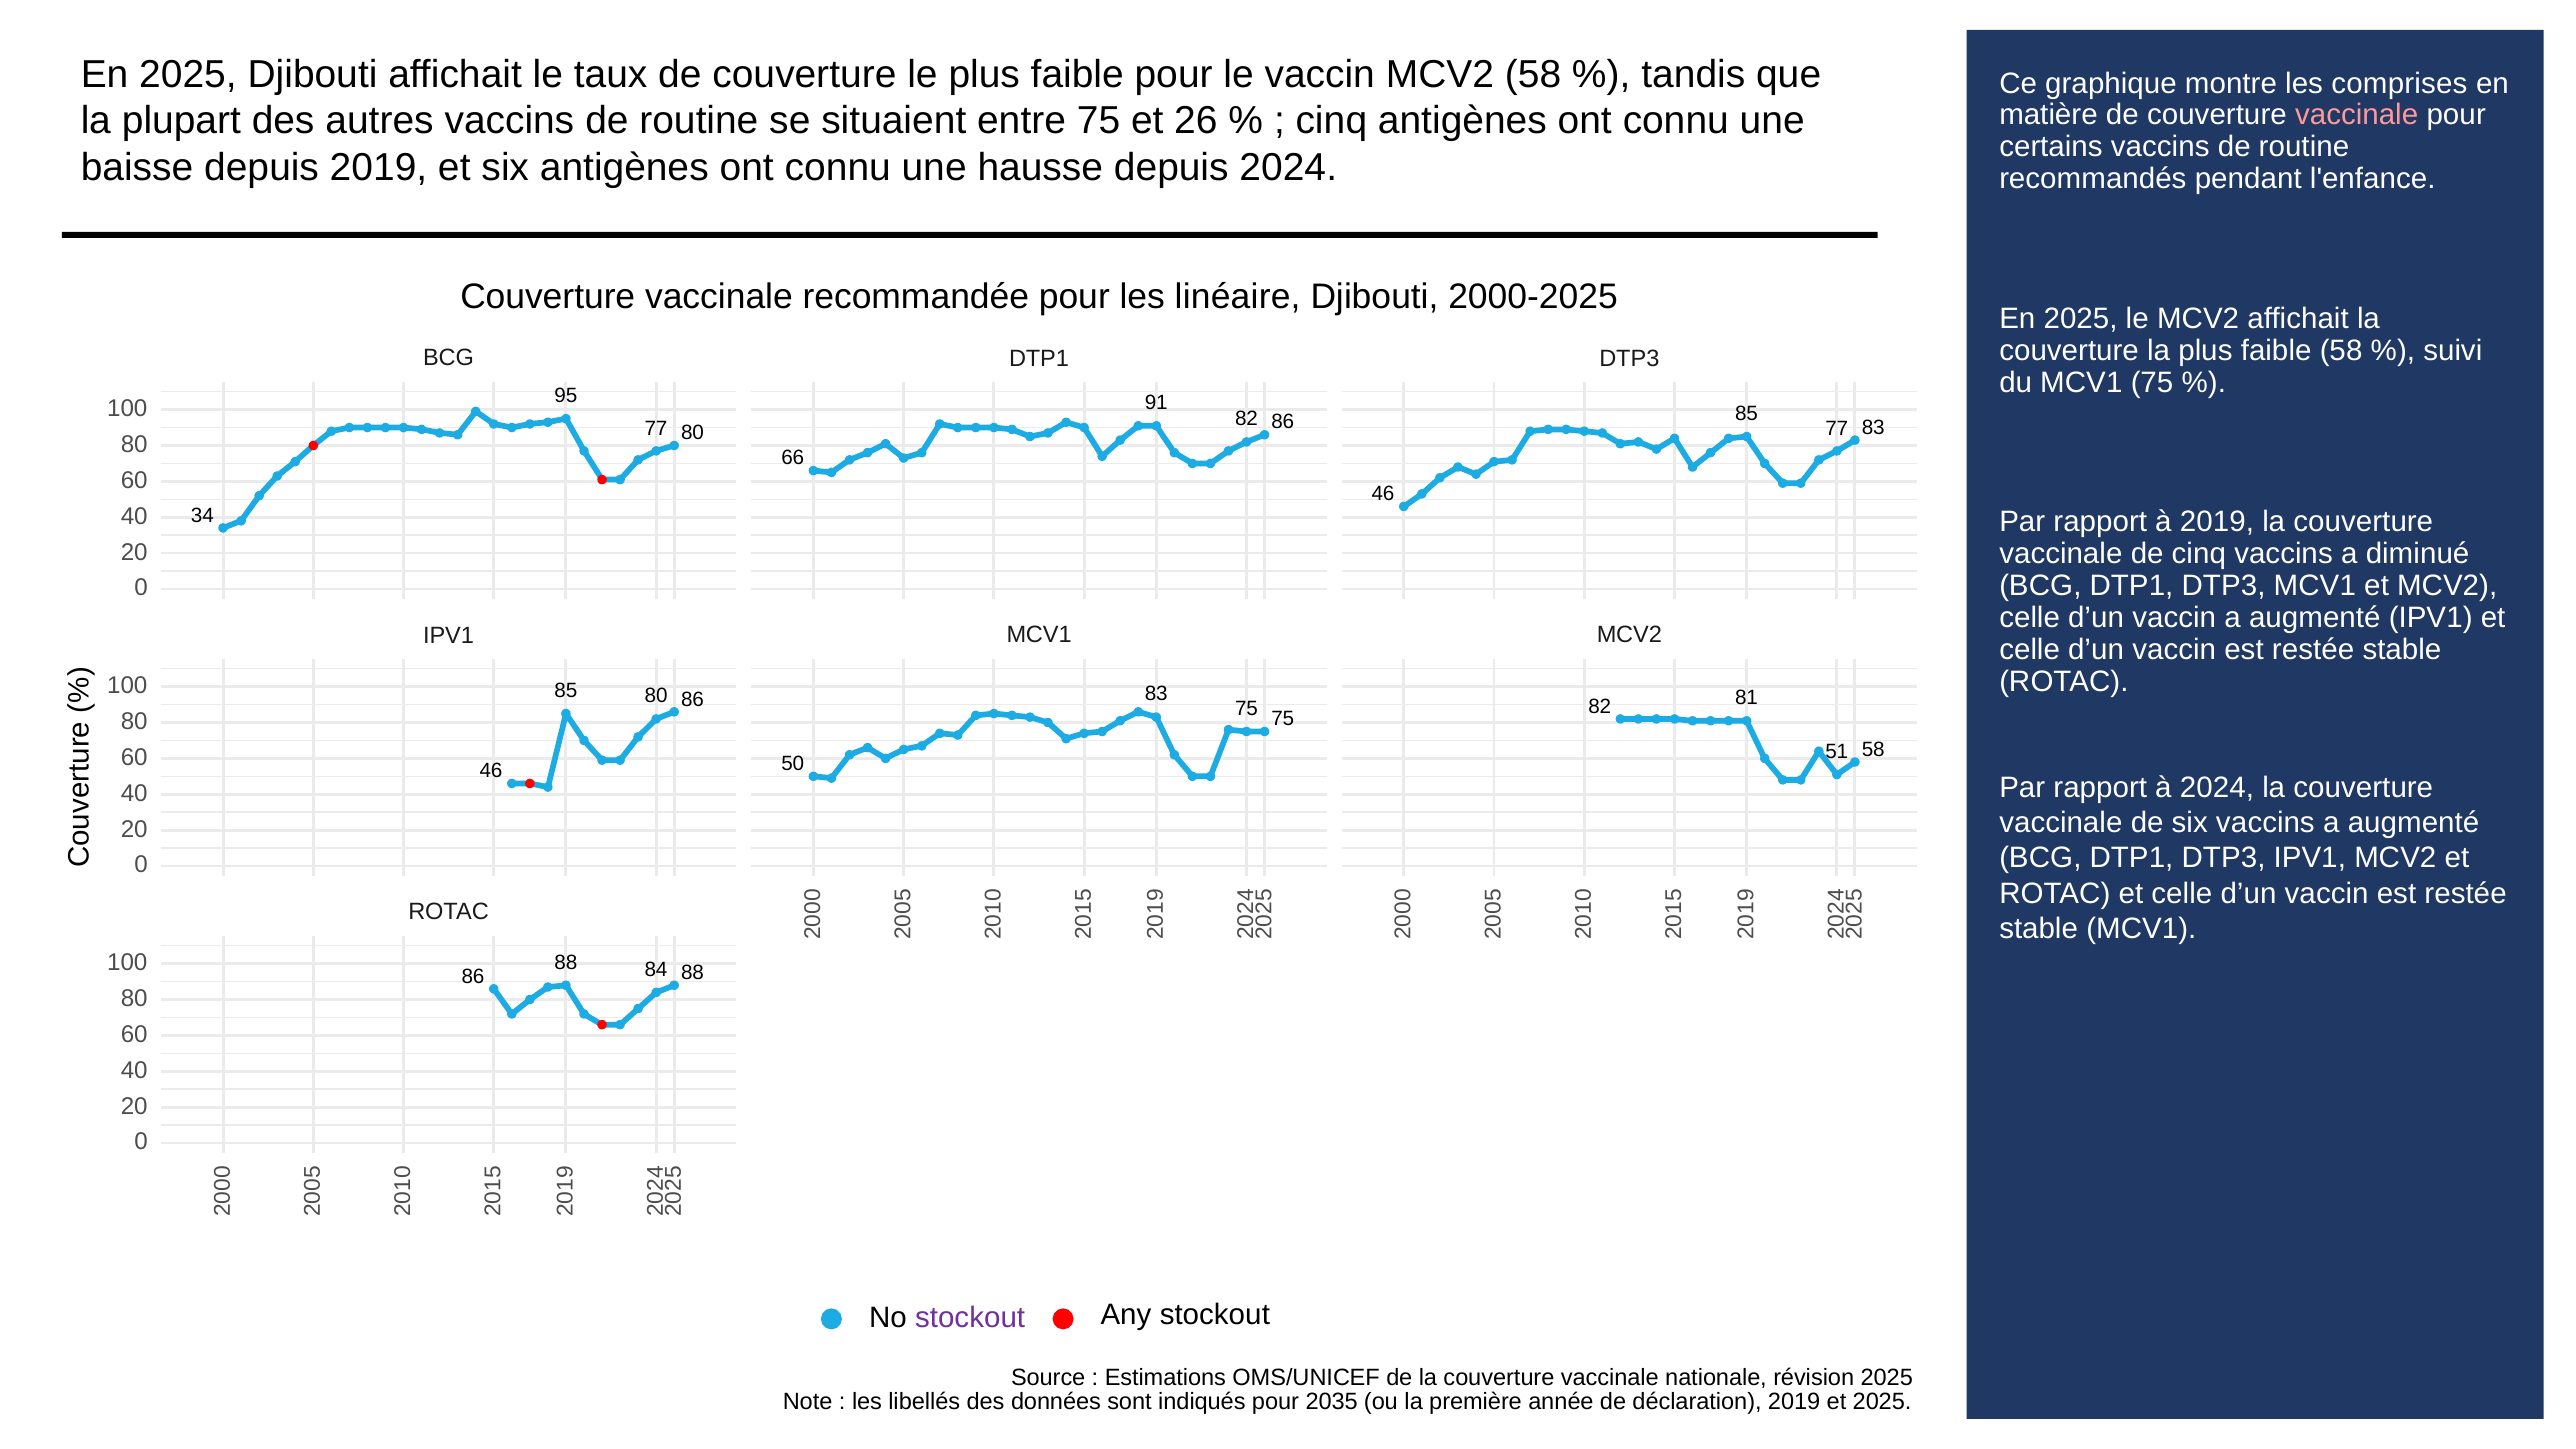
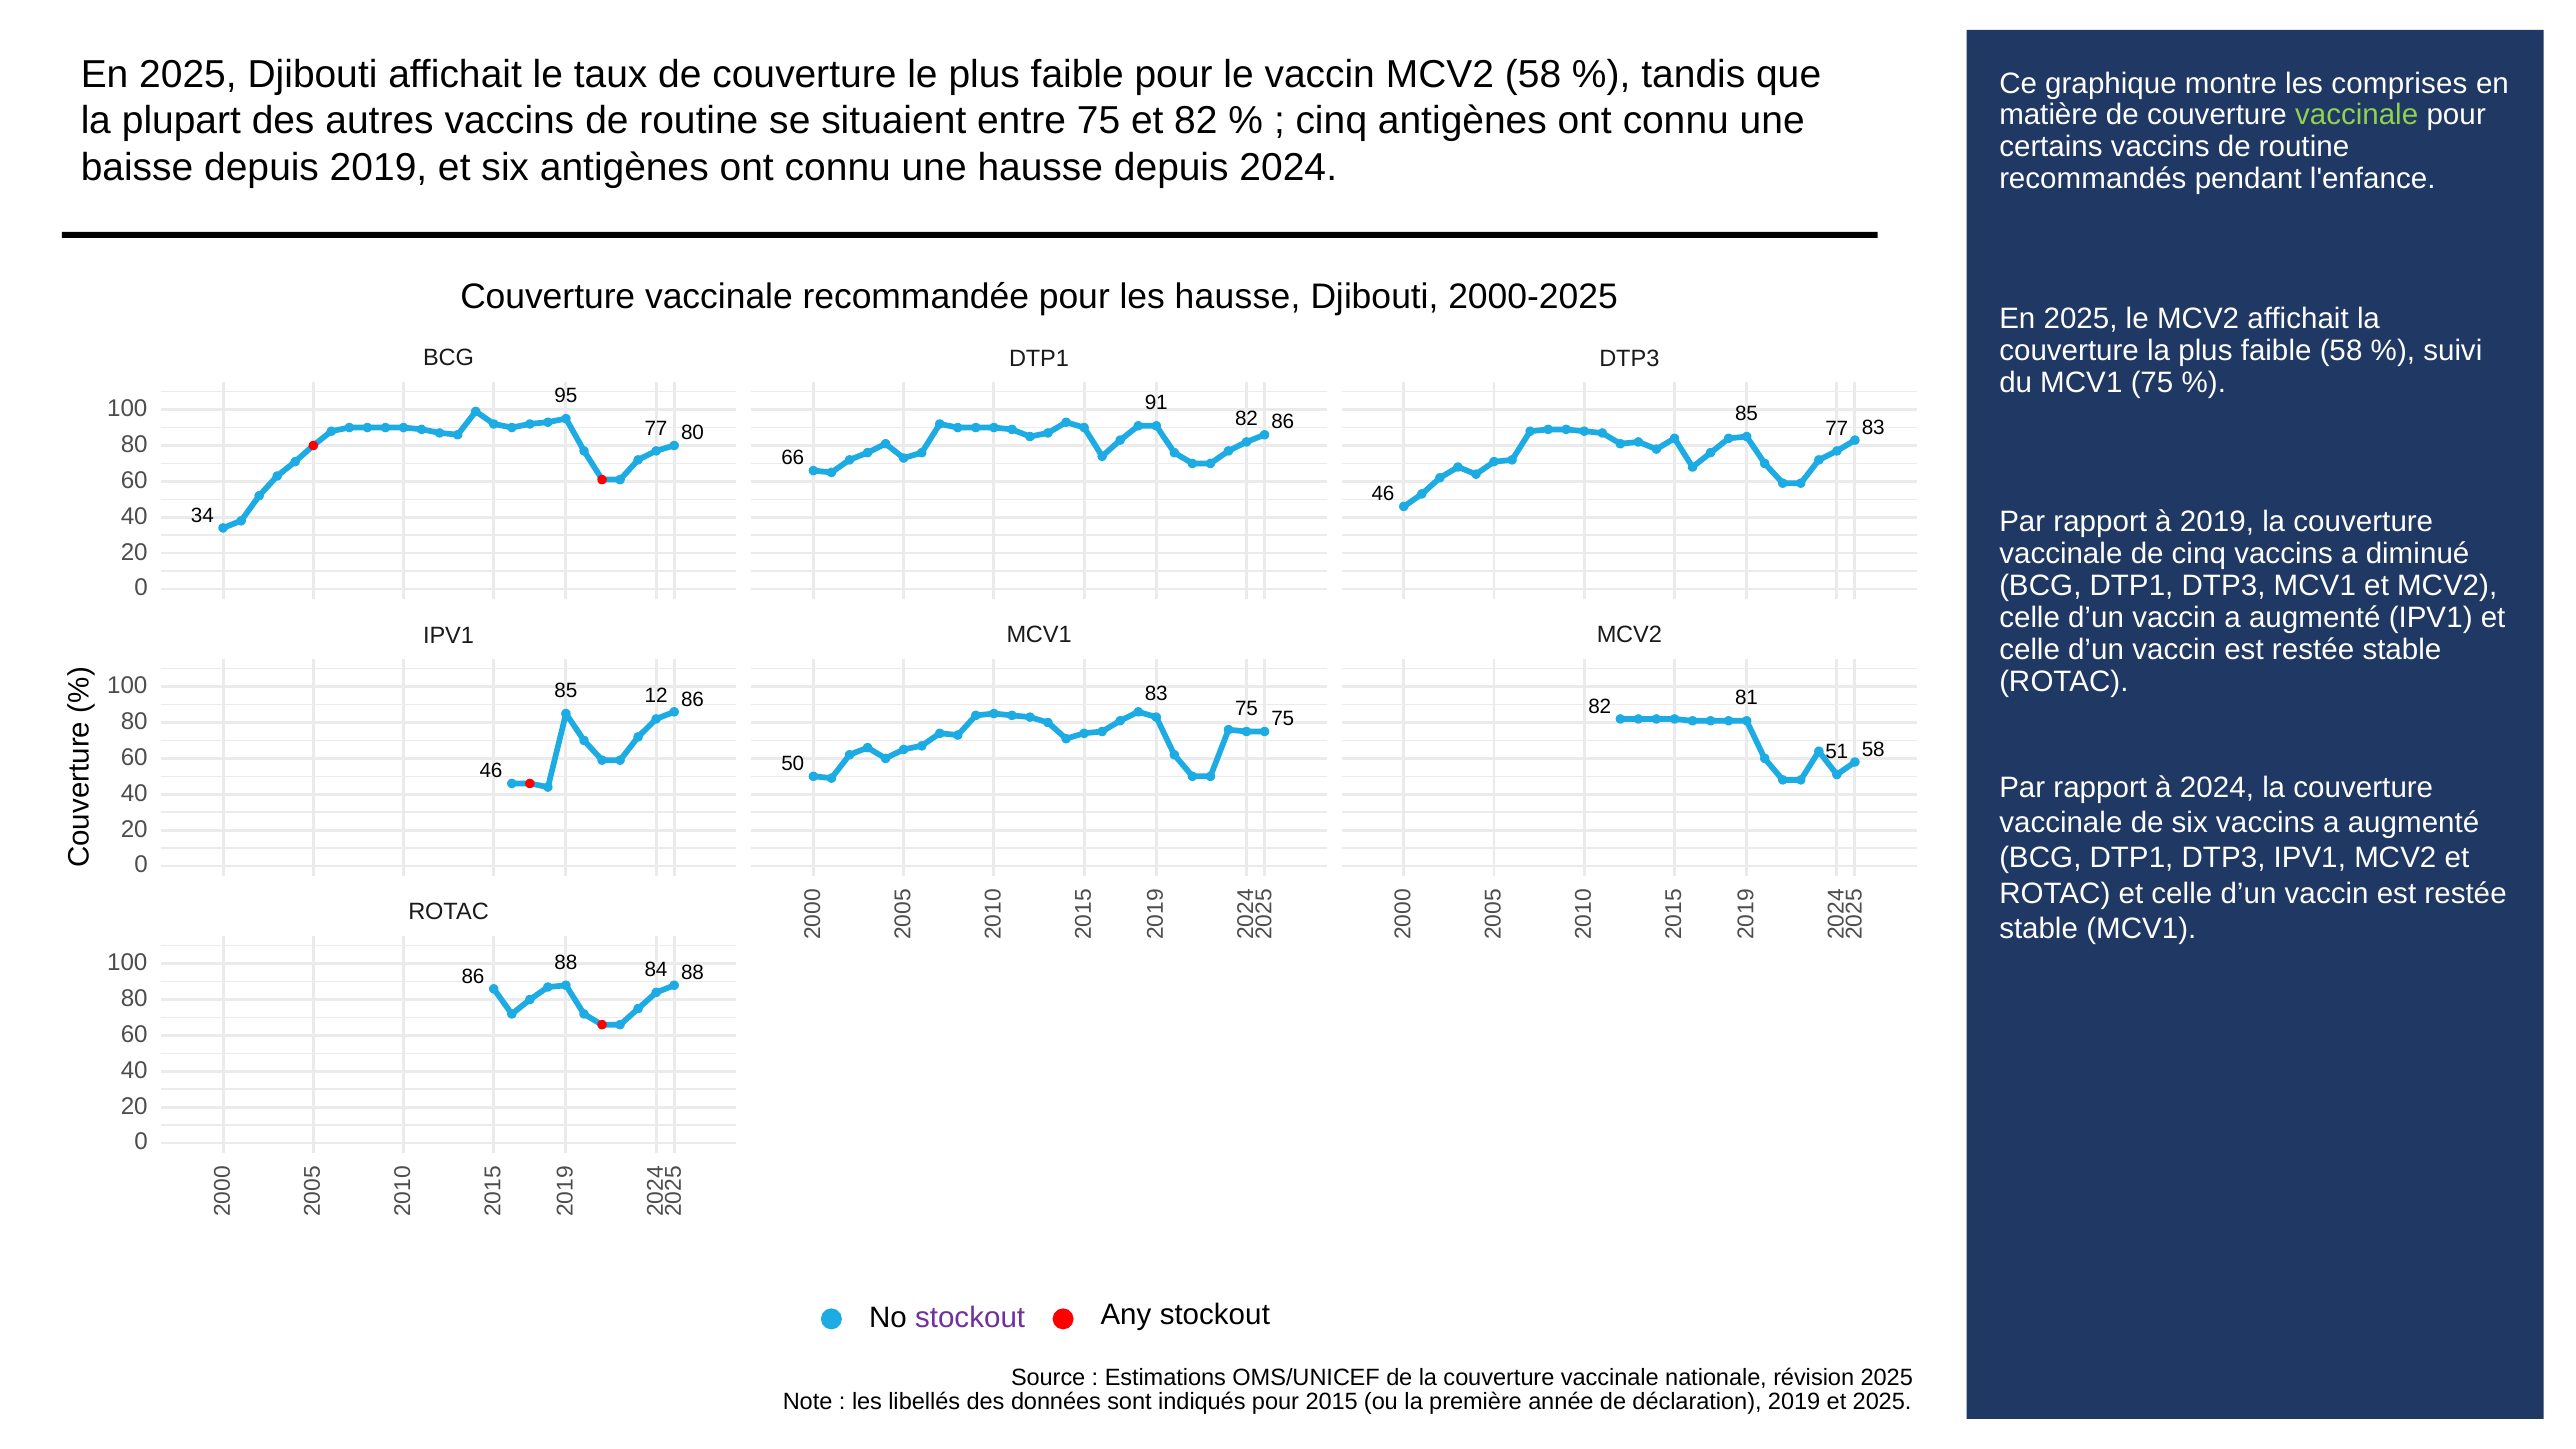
vaccinale at (2357, 115) colour: pink -> light green
et 26: 26 -> 82
les linéaire: linéaire -> hausse
85 80: 80 -> 12
2035: 2035 -> 2015
